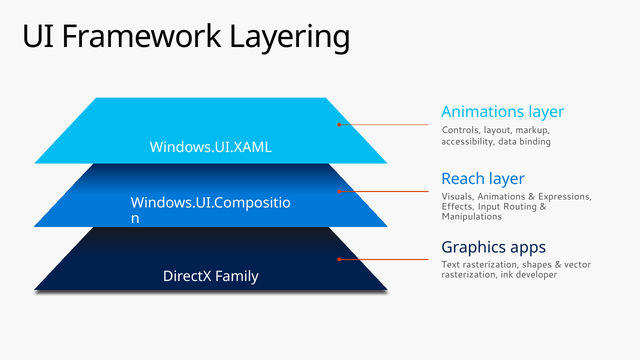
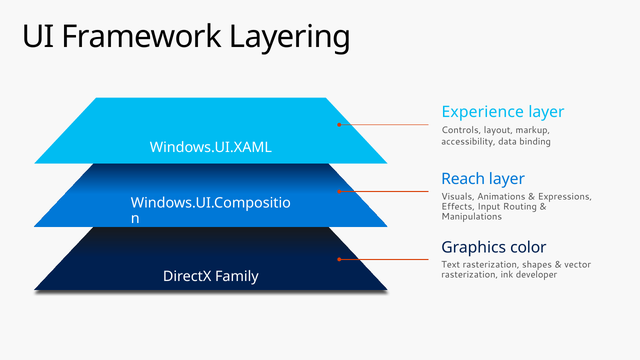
Animations at (483, 112): Animations -> Experience
apps: apps -> color
